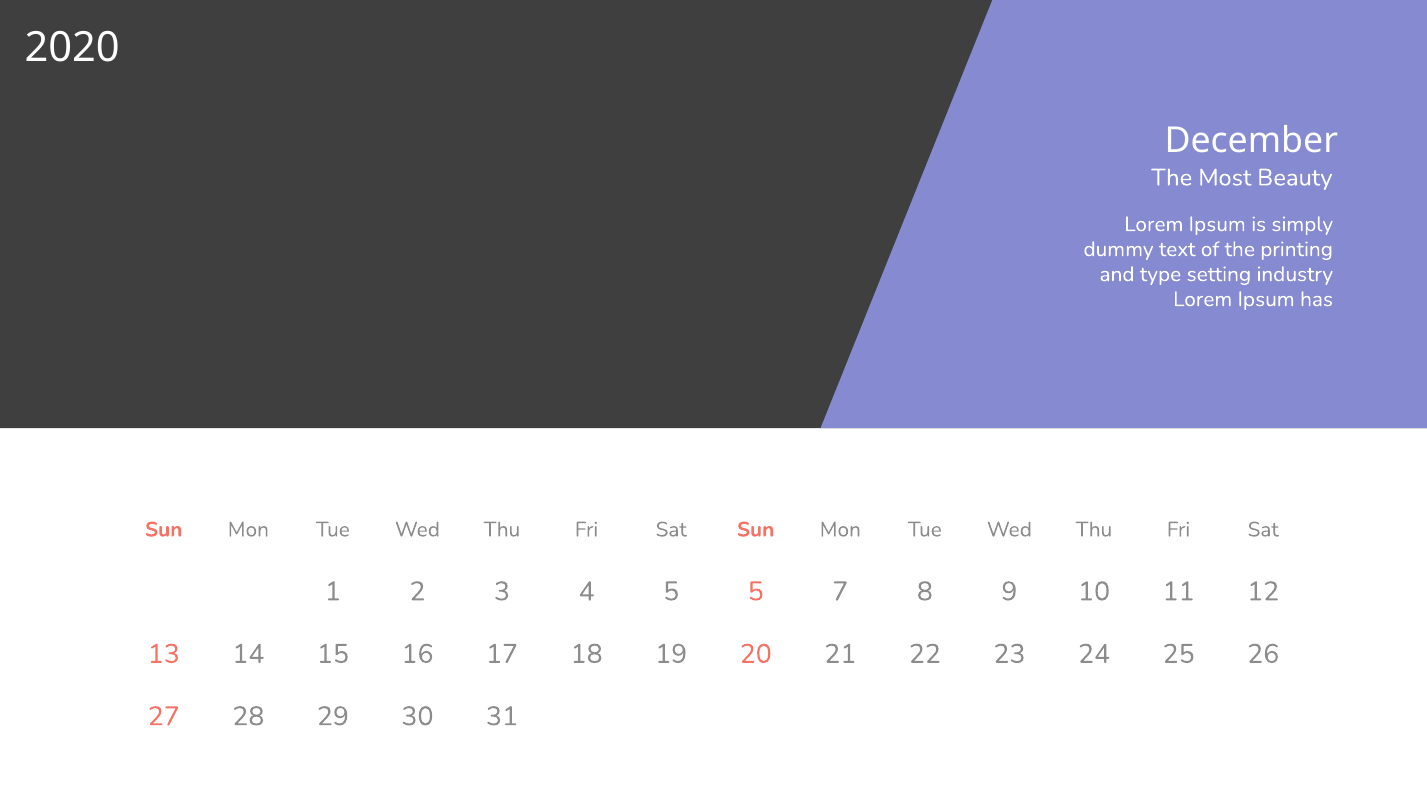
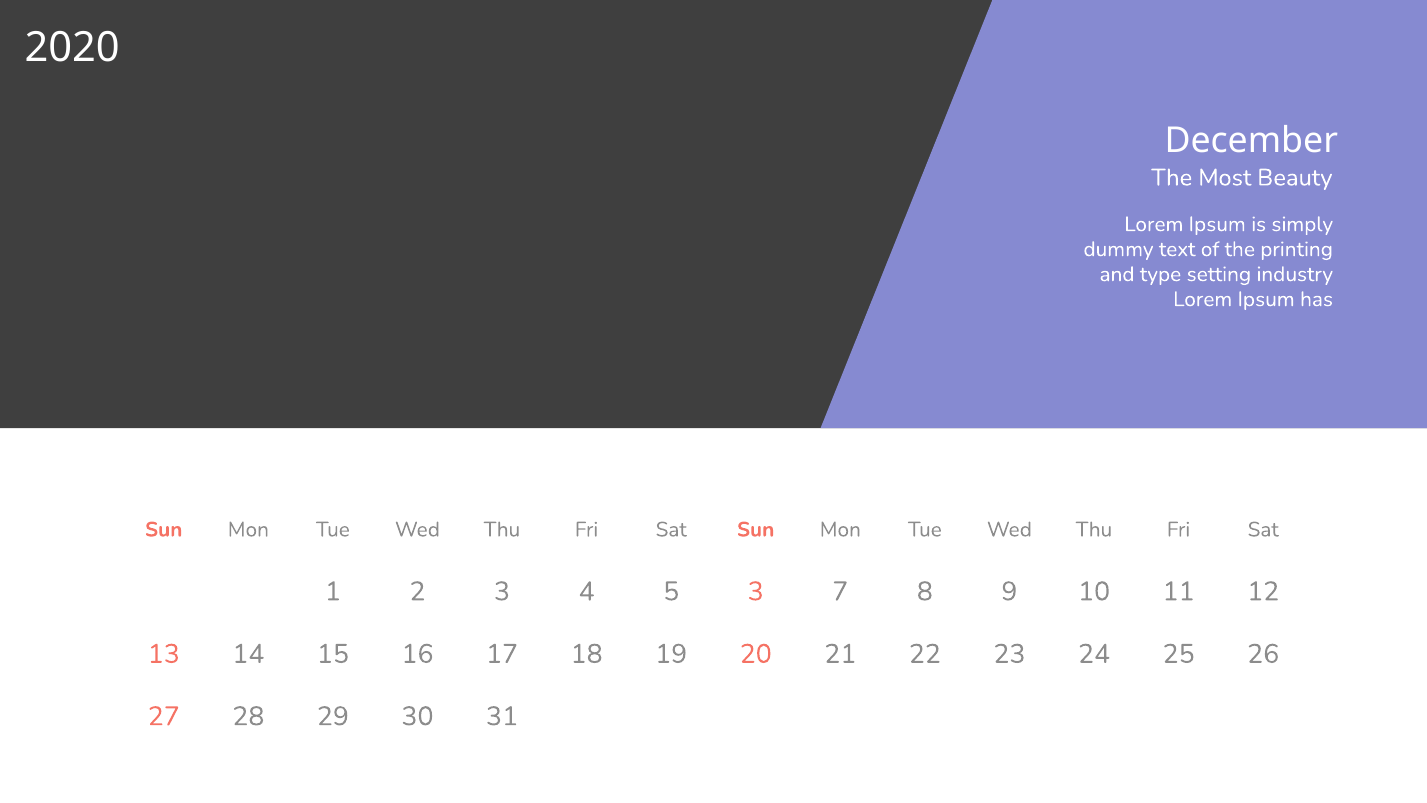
5 5: 5 -> 3
